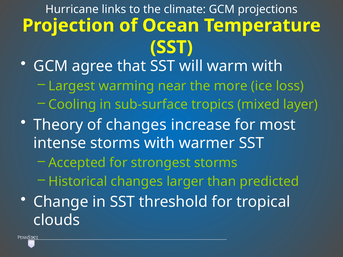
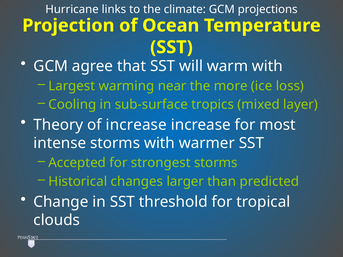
of changes: changes -> increase
